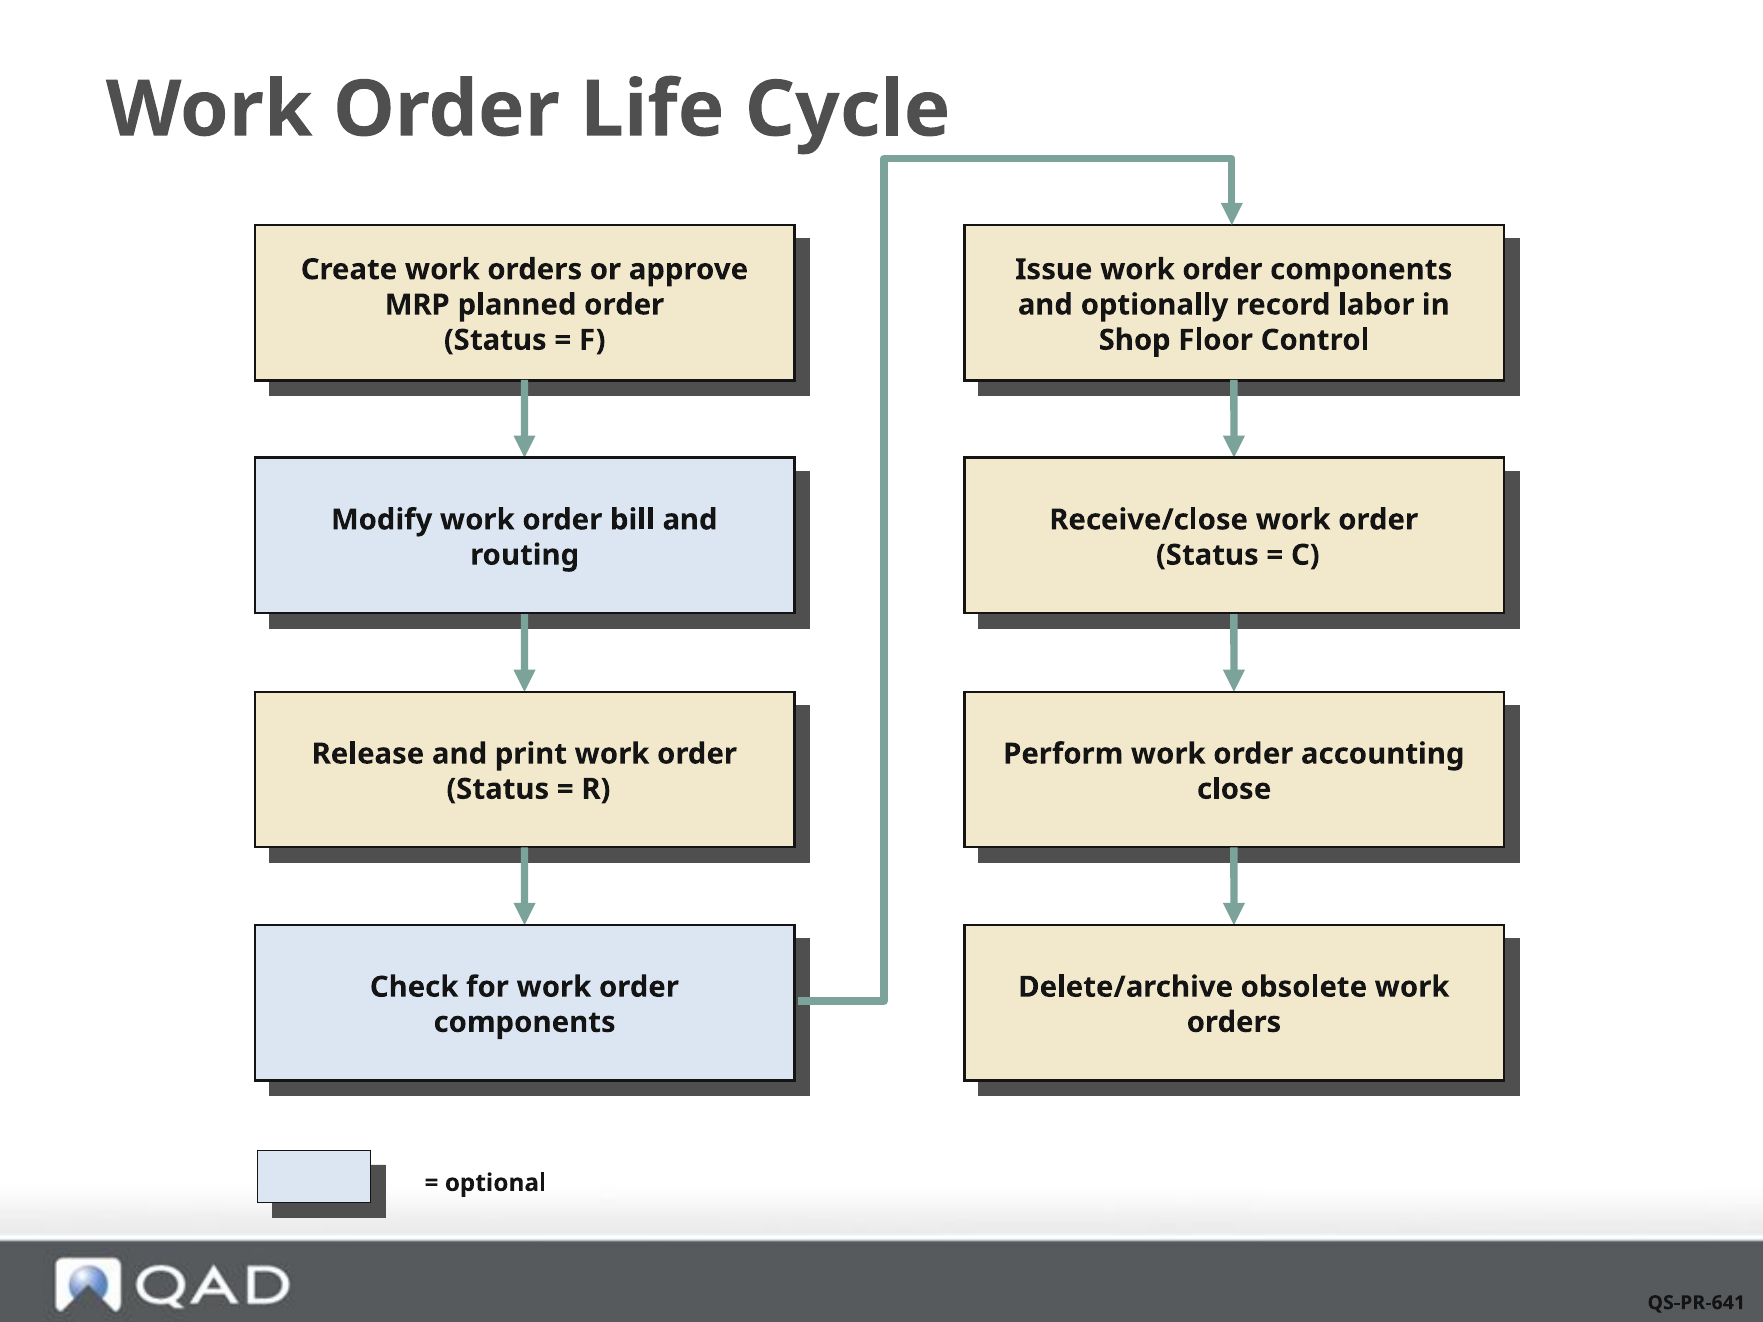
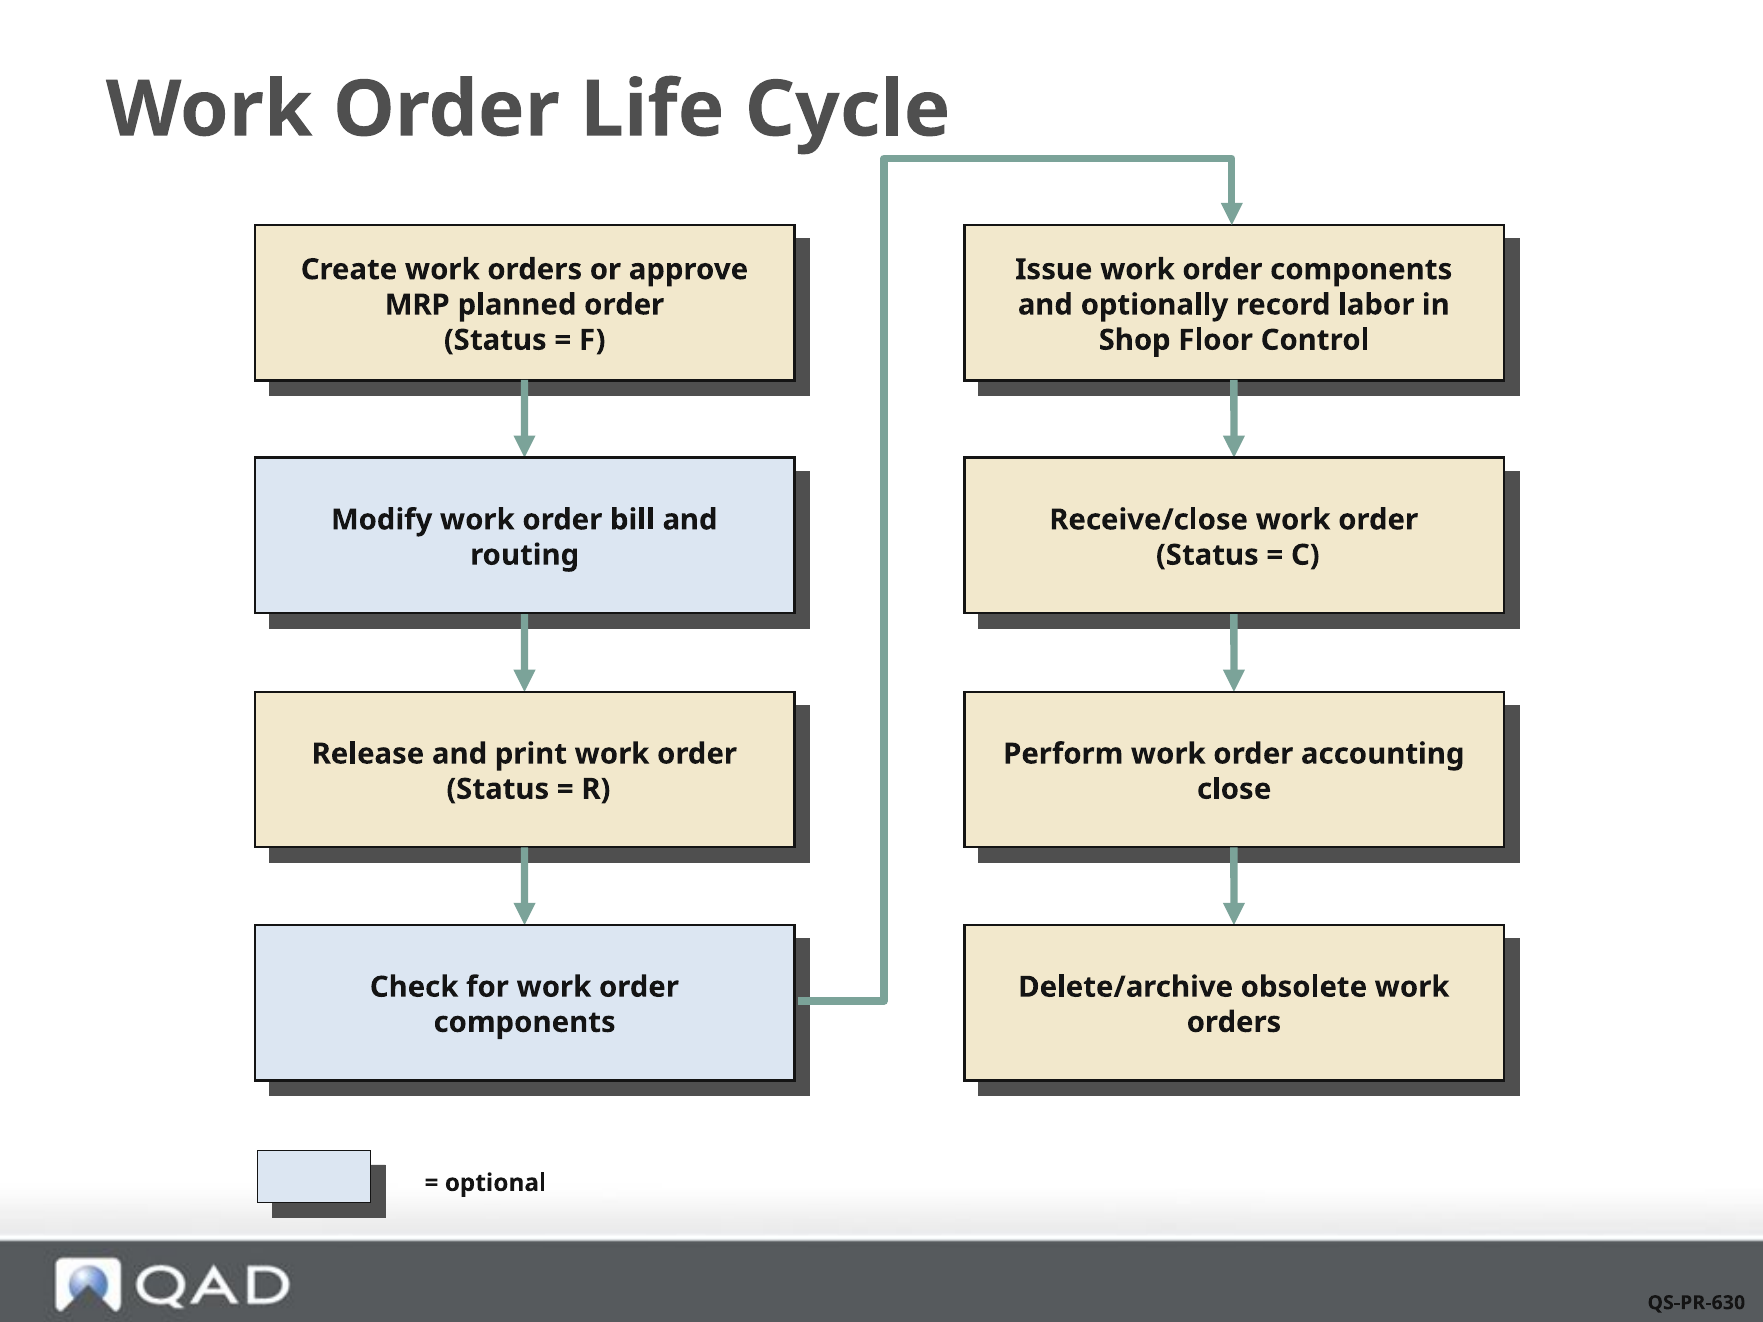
QS-PR-641: QS-PR-641 -> QS-PR-630
